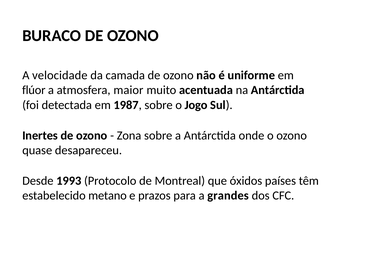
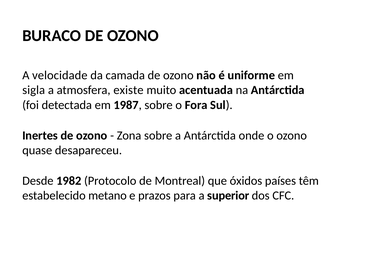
flúor: flúor -> sigla
maior: maior -> existe
Jogo: Jogo -> Fora
1993: 1993 -> 1982
grandes: grandes -> superior
